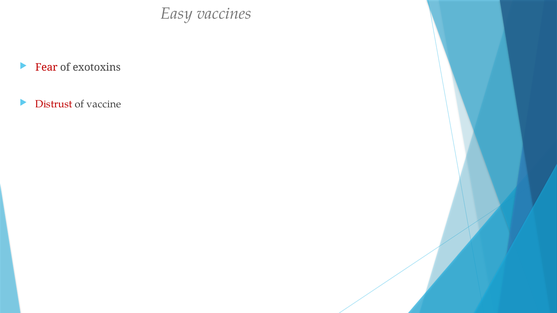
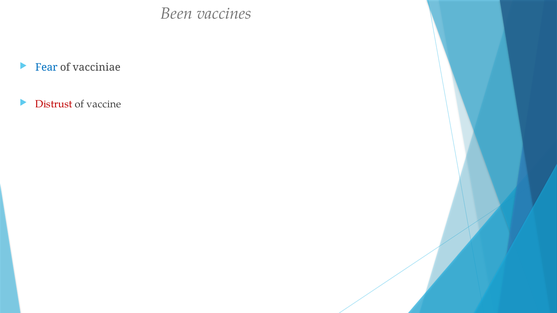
Easy: Easy -> Been
Fear colour: red -> blue
exotoxins: exotoxins -> vacciniae
